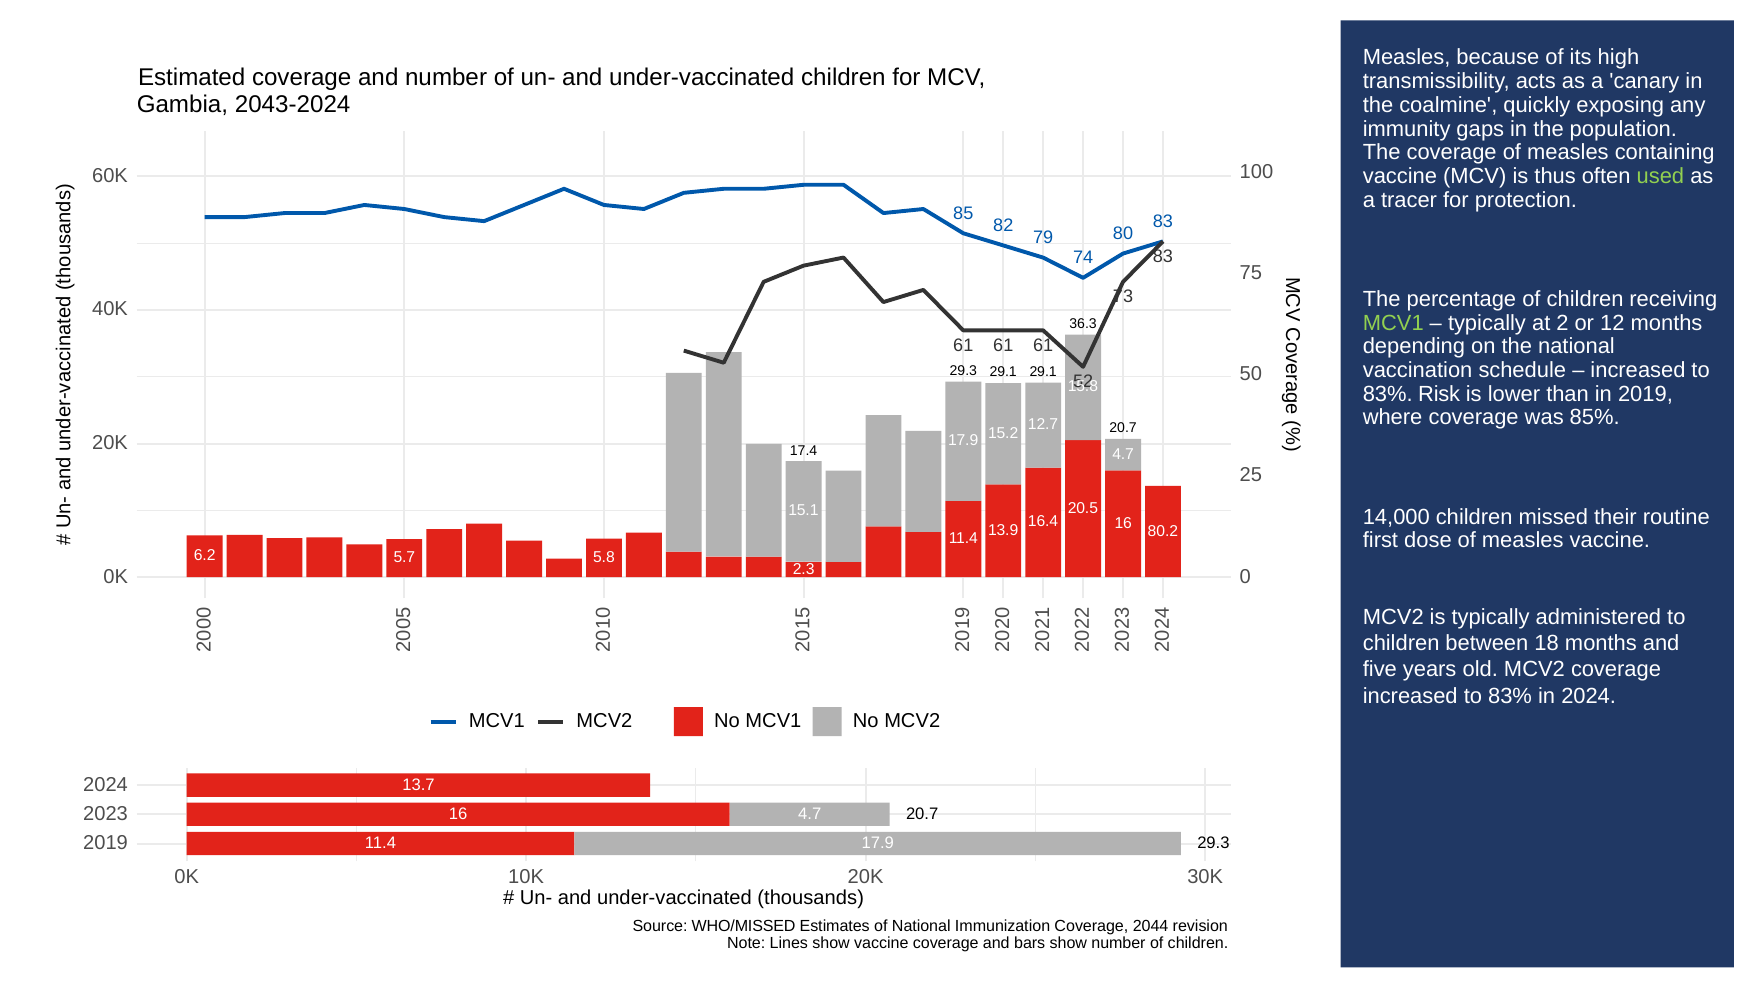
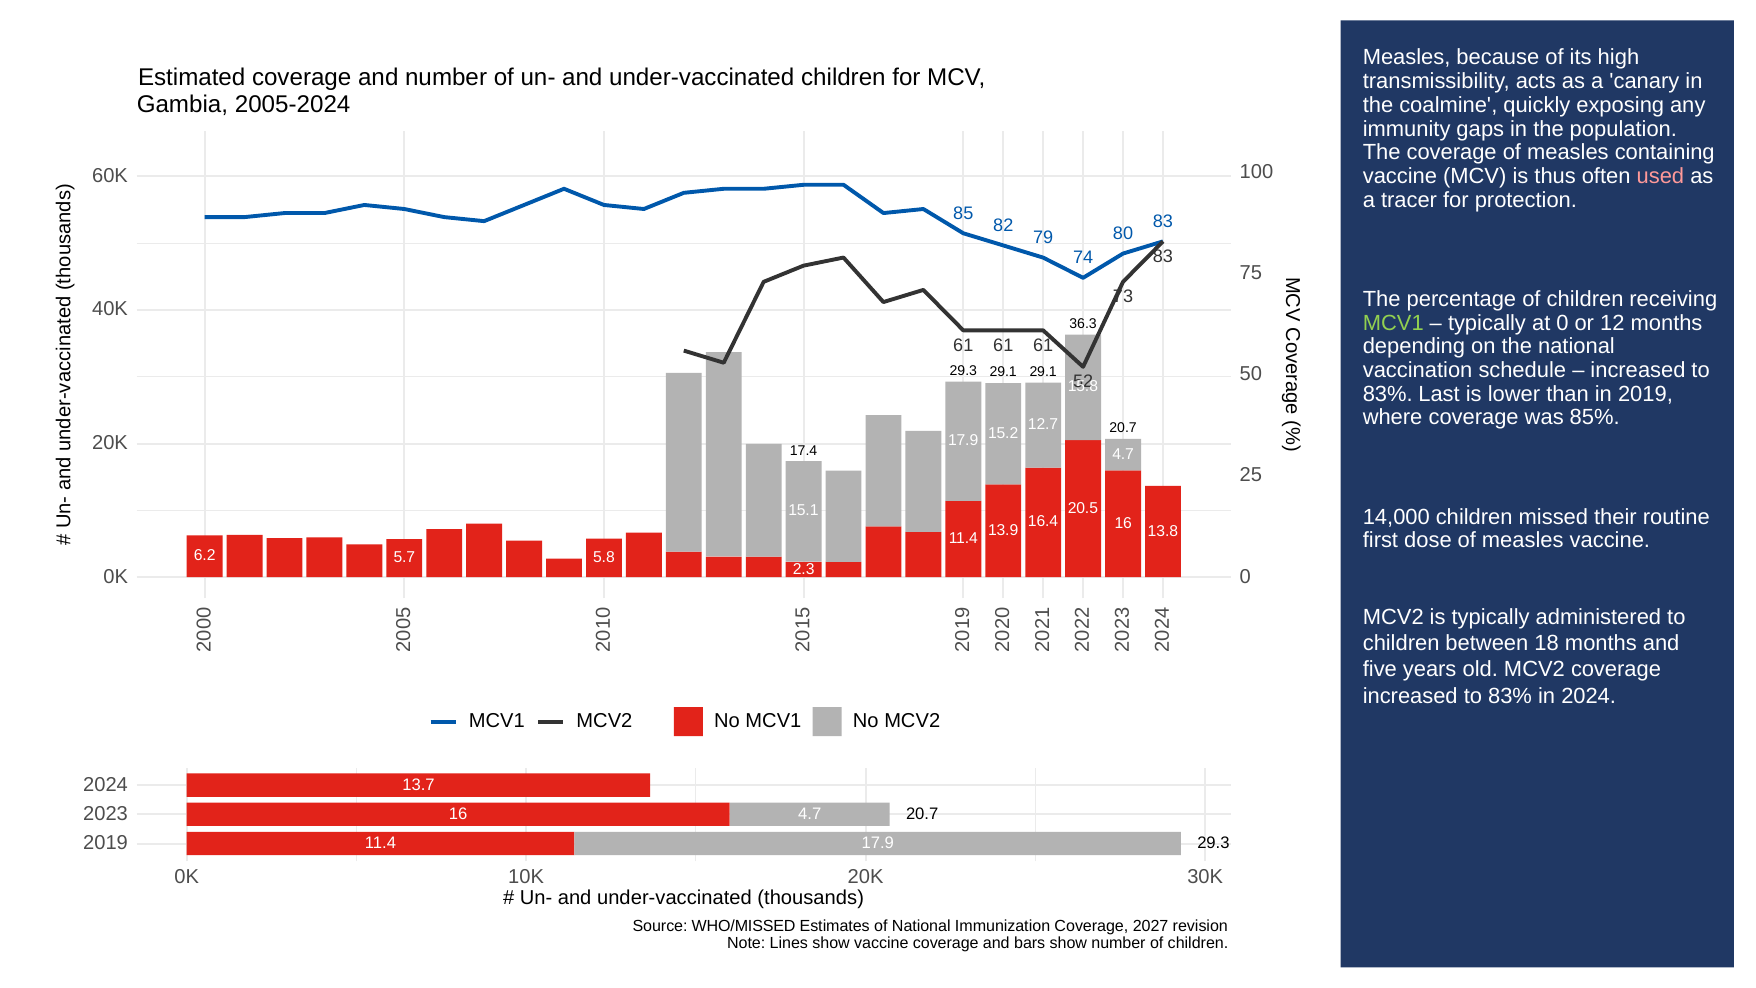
2043-2024: 2043-2024 -> 2005-2024
used colour: light green -> pink
at 2: 2 -> 0
Risk: Risk -> Last
80.2: 80.2 -> 13.8
2044: 2044 -> 2027
